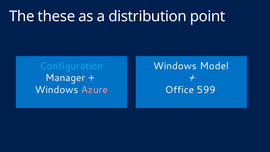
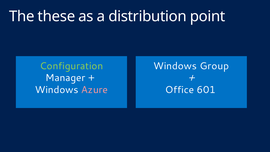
Configuration colour: light blue -> light green
Model: Model -> Group
599: 599 -> 601
